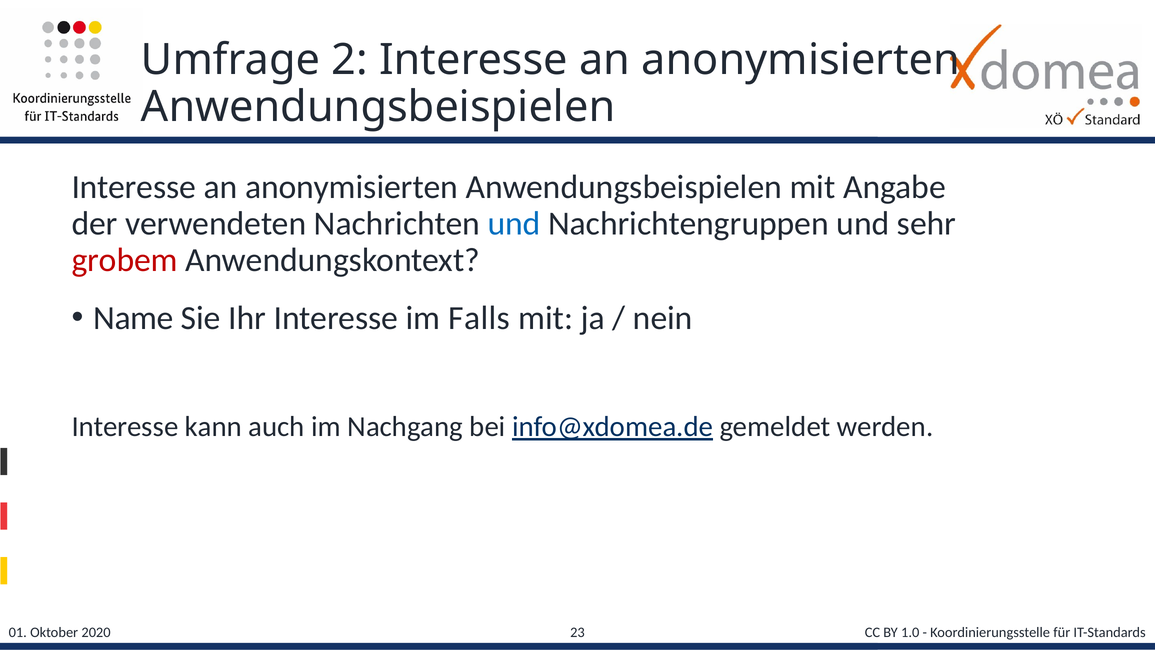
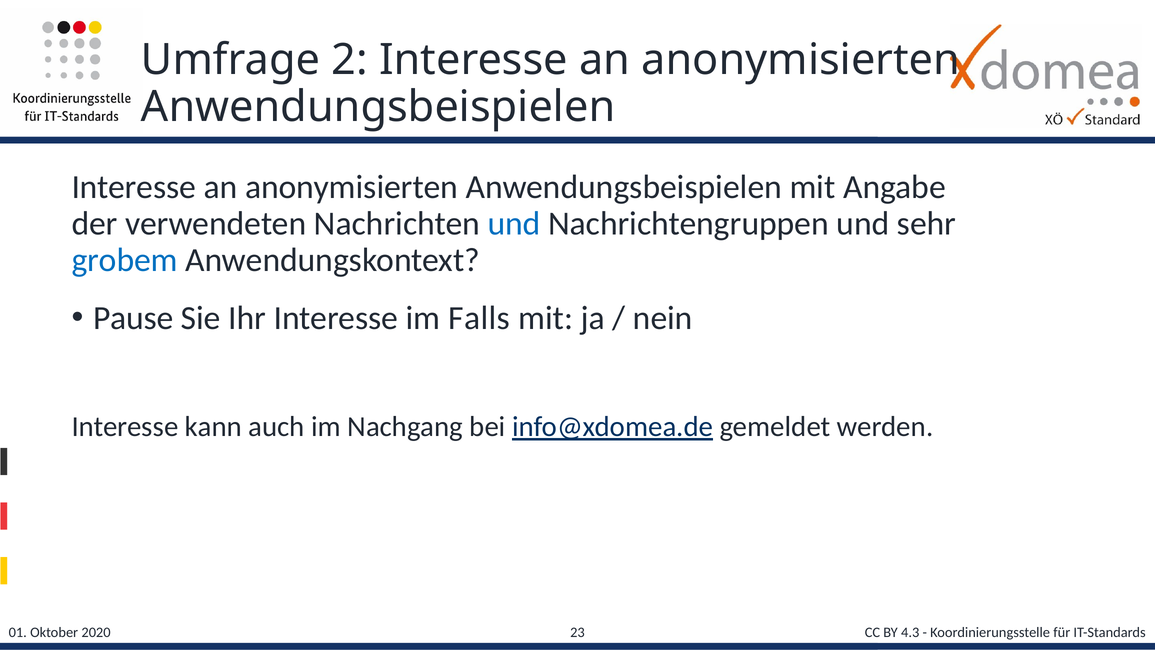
grobem colour: red -> blue
Name: Name -> Pause
1.0: 1.0 -> 4.3
